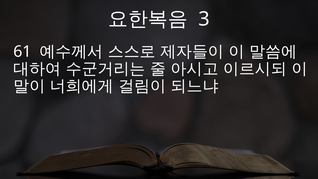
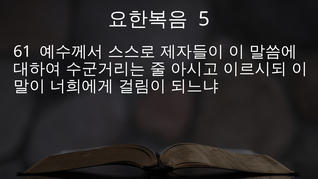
3: 3 -> 5
